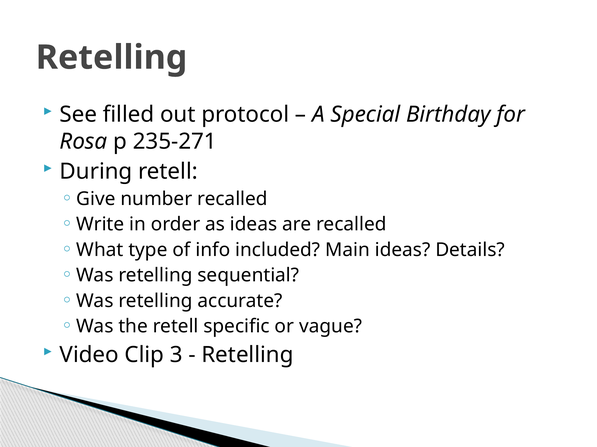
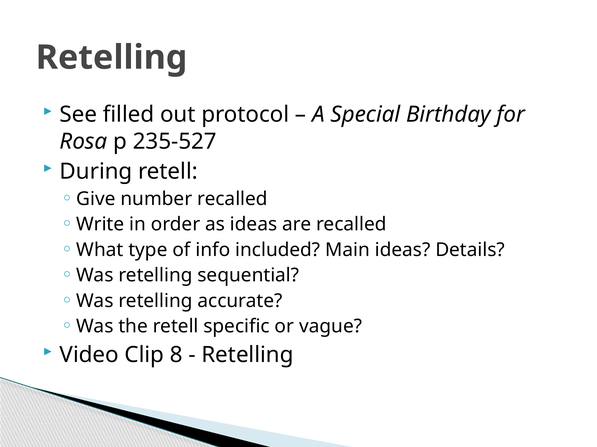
235-271: 235-271 -> 235-527
3: 3 -> 8
